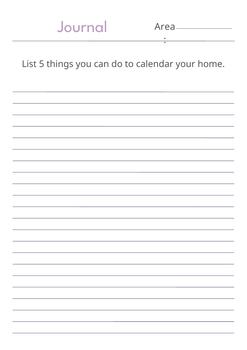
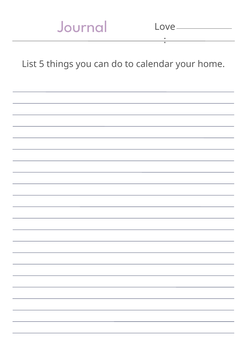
Area: Area -> Love
